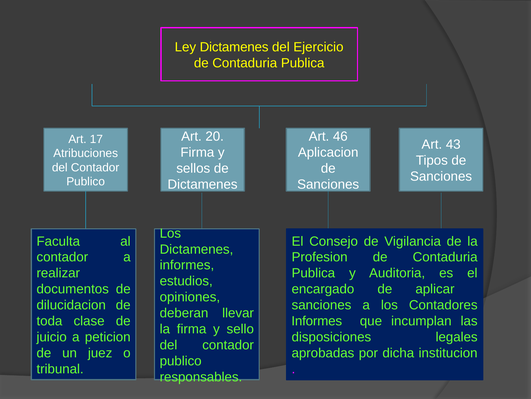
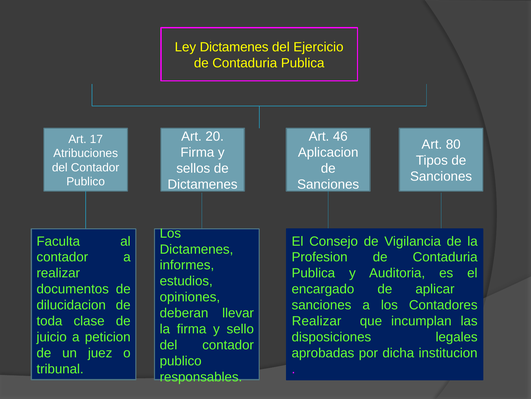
43: 43 -> 80
Informes at (317, 321): Informes -> Realizar
